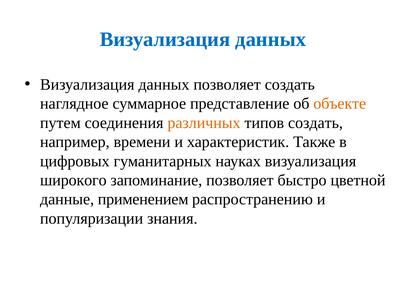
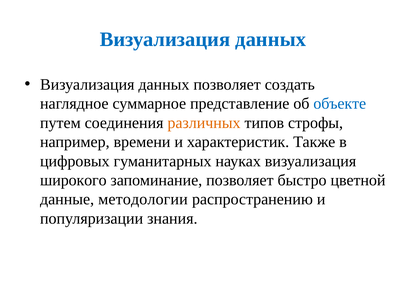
объекте colour: orange -> blue
типов создать: создать -> строфы
применением: применением -> методологии
